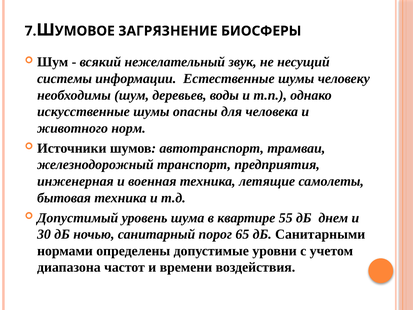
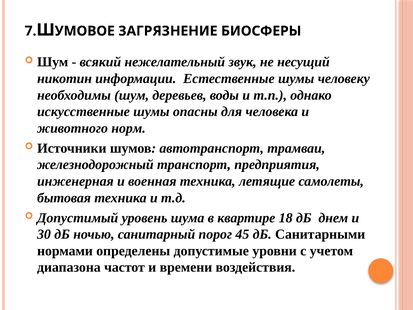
системы: системы -> никотин
55: 55 -> 18
65: 65 -> 45
